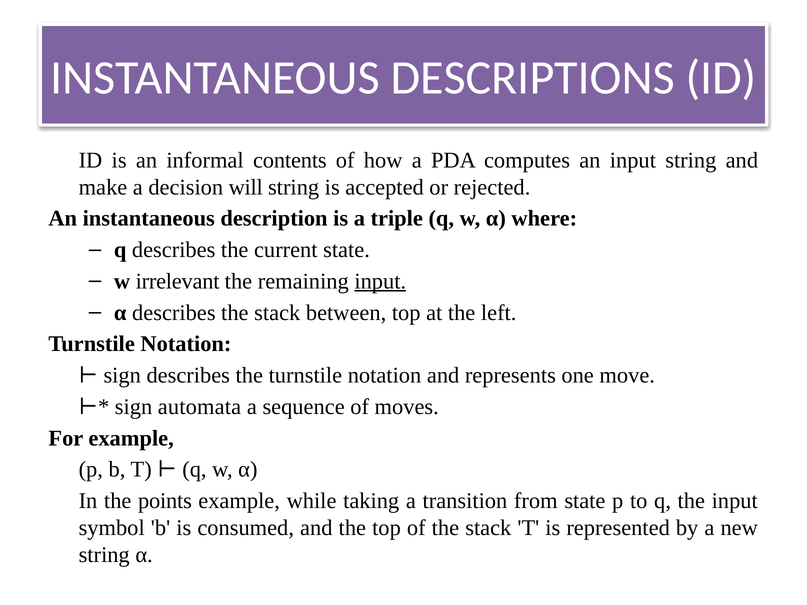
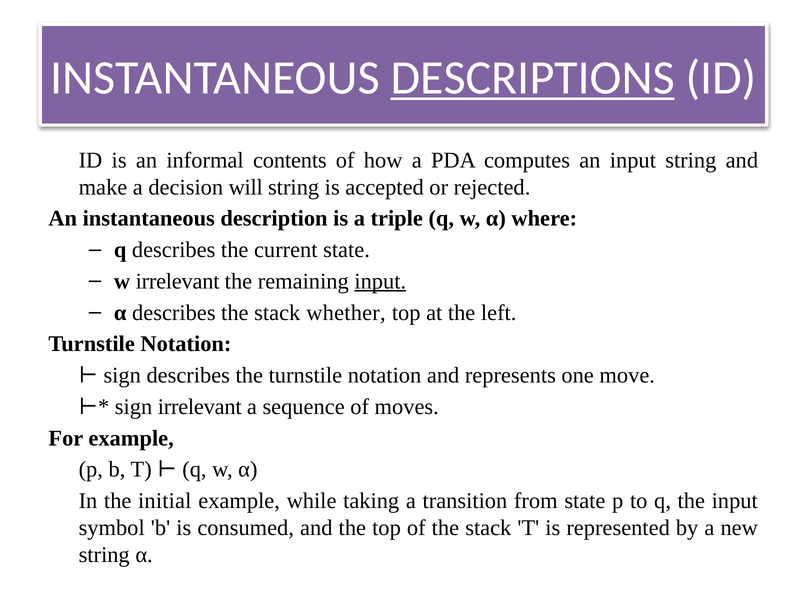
DESCRIPTIONS underline: none -> present
between: between -> whether
sign automata: automata -> irrelevant
points: points -> initial
